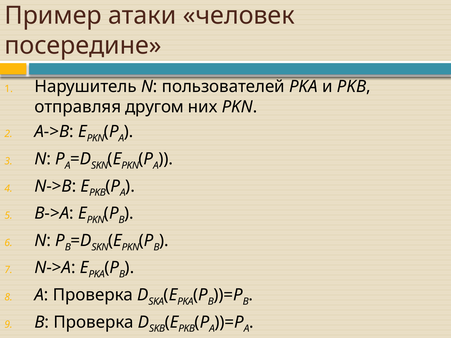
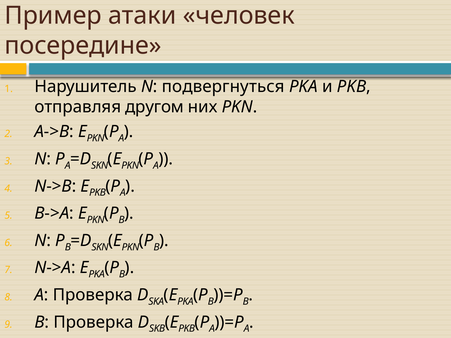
пользователей: пользователей -> подвергнуться
